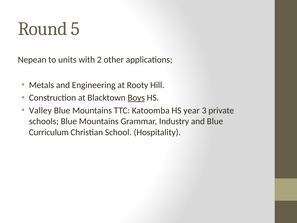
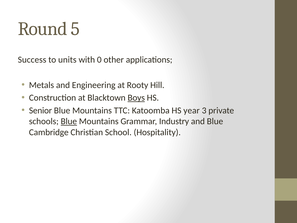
Nepean: Nepean -> Success
2: 2 -> 0
Valley: Valley -> Senior
Blue at (69, 121) underline: none -> present
Curriculum: Curriculum -> Cambridge
